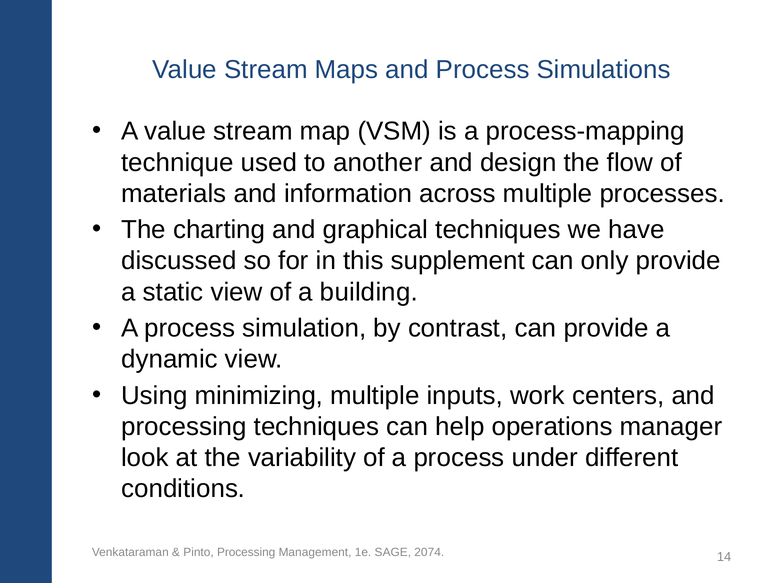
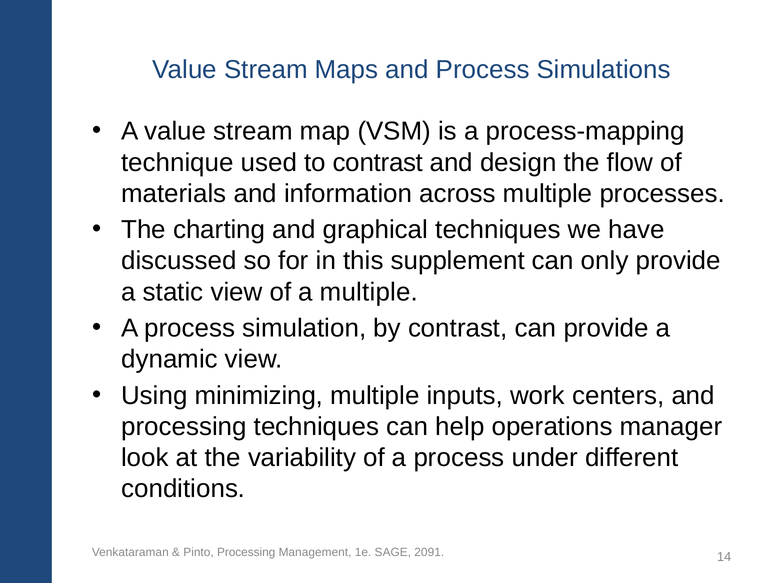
to another: another -> contrast
a building: building -> multiple
2074: 2074 -> 2091
